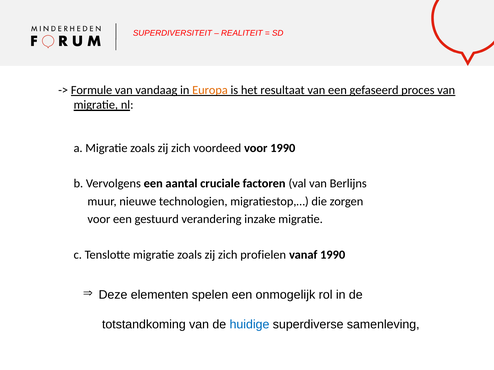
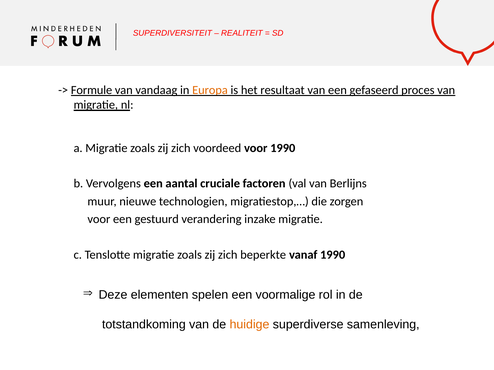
profielen: profielen -> beperkte
onmogelijk: onmogelijk -> voormalige
huidige colour: blue -> orange
